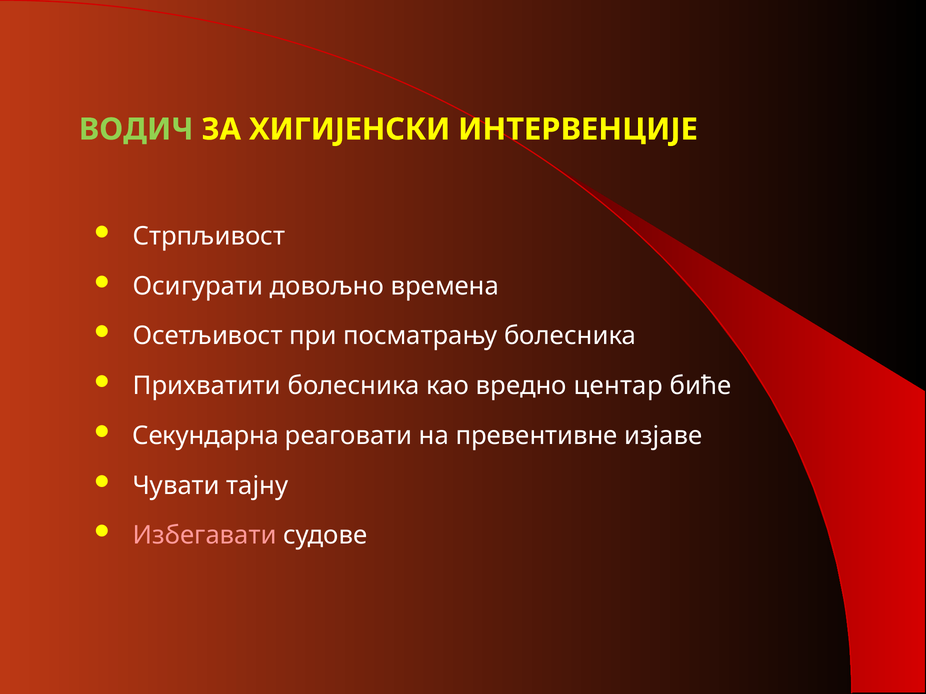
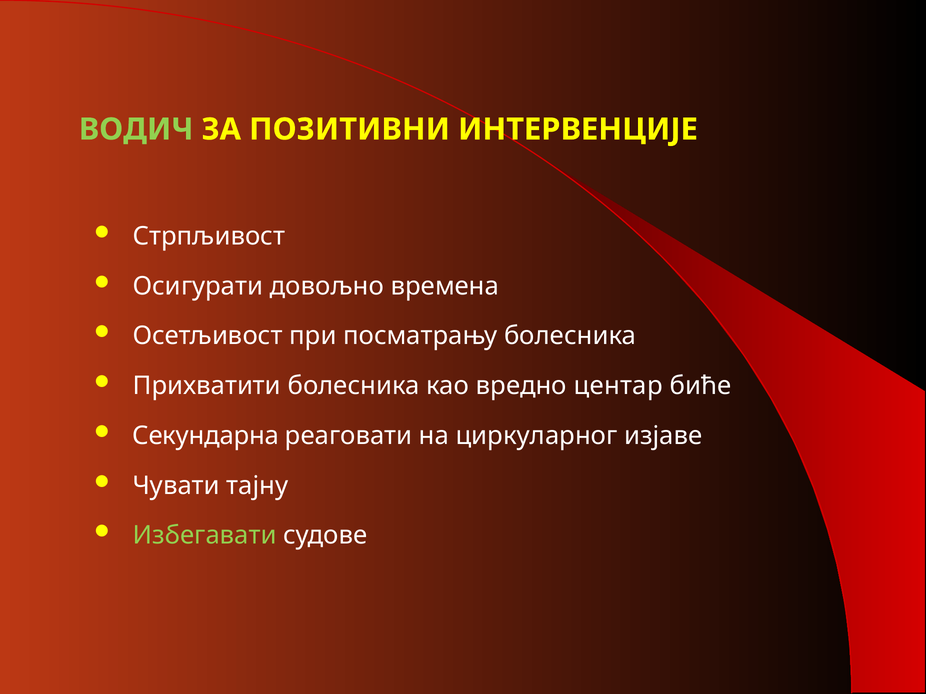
ХИГИЈЕНСКИ: ХИГИЈЕНСКИ -> ПОЗИТИВНИ
превентивне: превентивне -> циркуларног
Избегавати colour: pink -> light green
